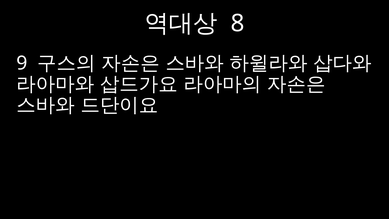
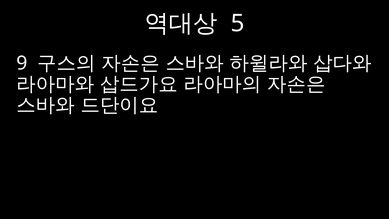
8: 8 -> 5
